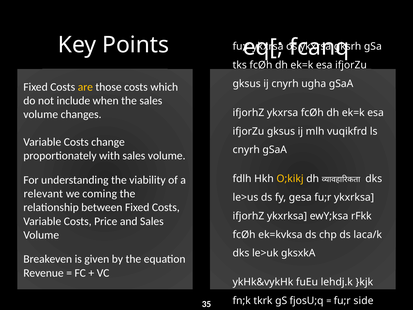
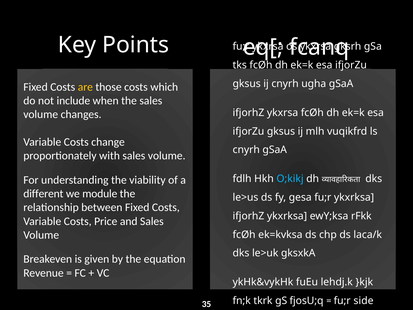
O;kikj colour: yellow -> light blue
relevant: relevant -> different
coming: coming -> module
